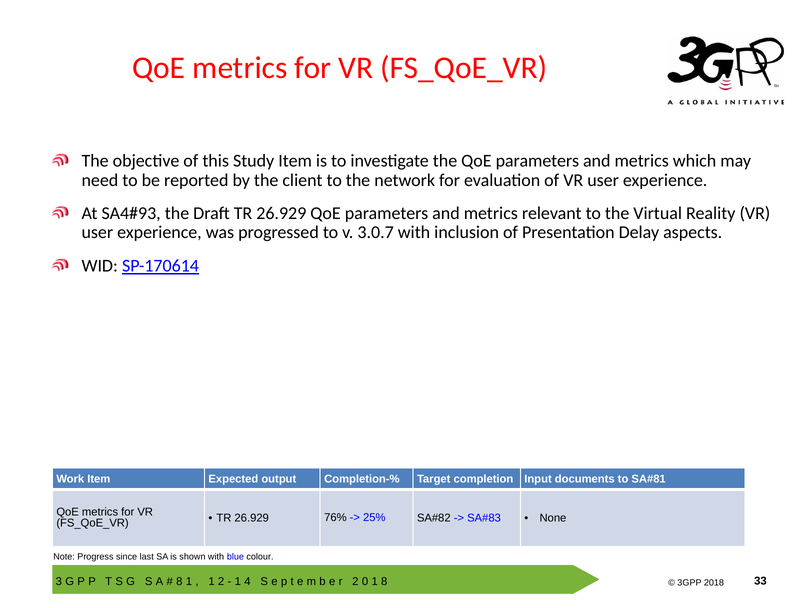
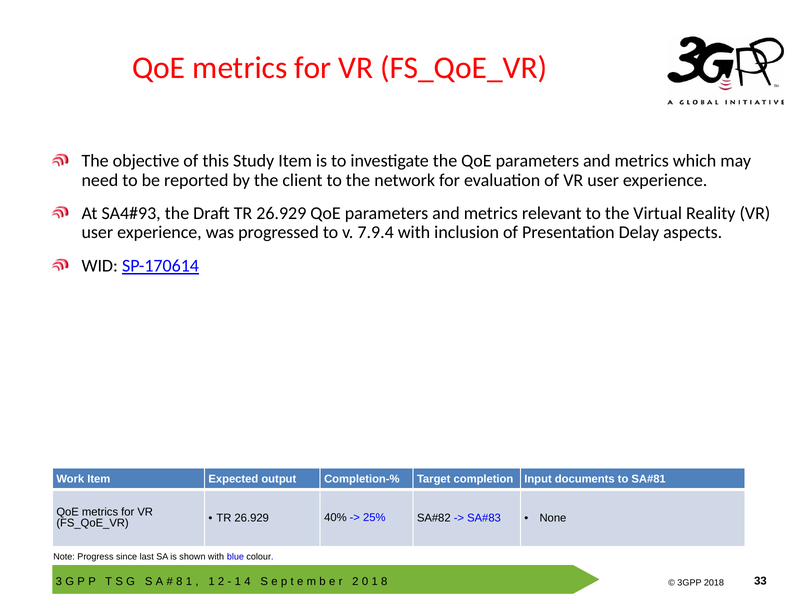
3.0.7: 3.0.7 -> 7.9.4
76%: 76% -> 40%
